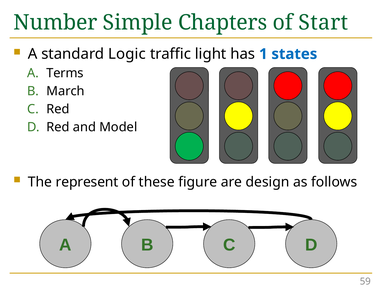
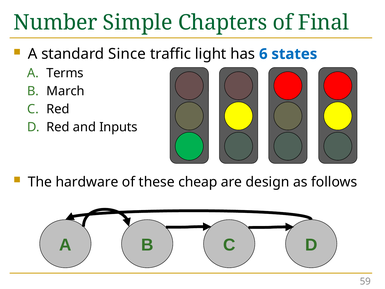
Start: Start -> Final
Logic: Logic -> Since
1: 1 -> 6
Model: Model -> Inputs
represent: represent -> hardware
figure: figure -> cheap
